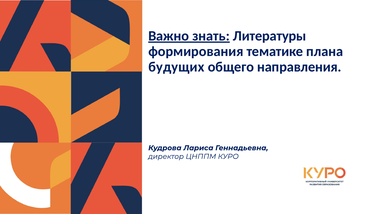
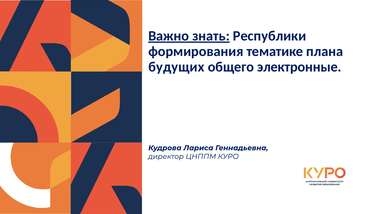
Литературы: Литературы -> Республики
направления: направления -> электронные
